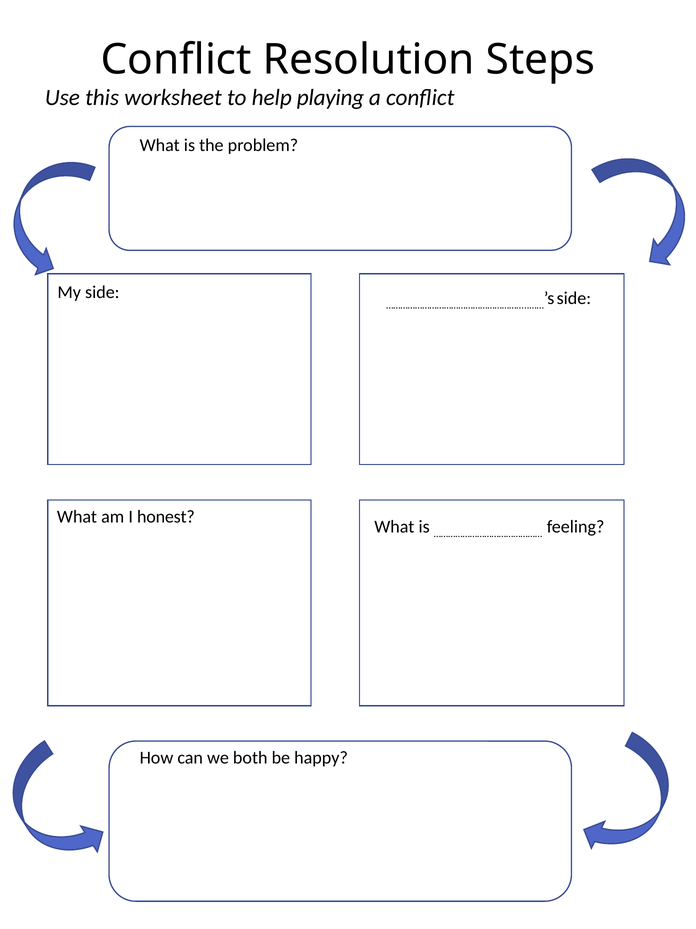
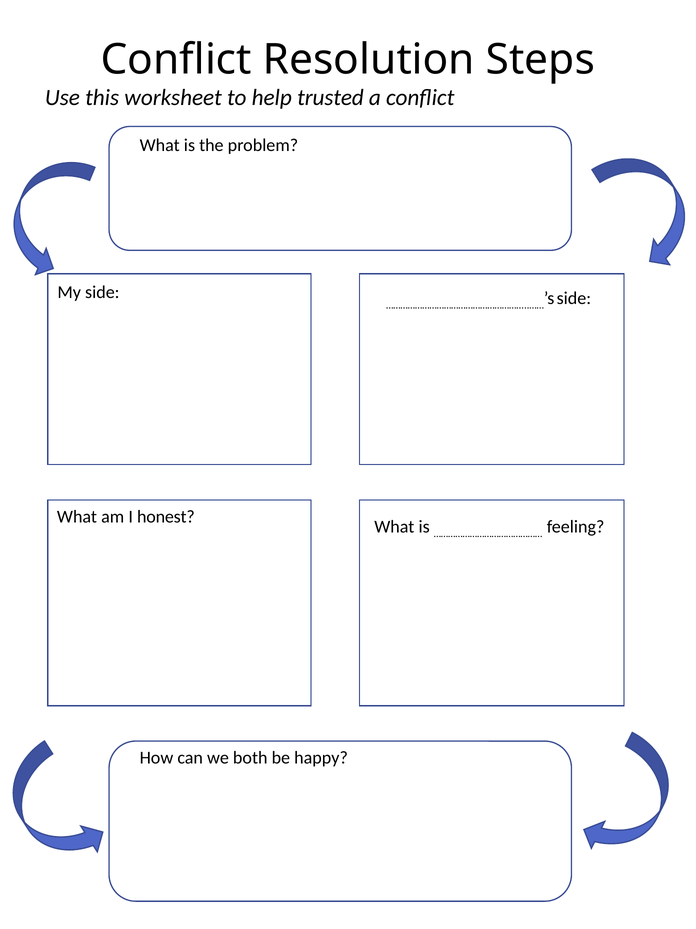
playing: playing -> trusted
